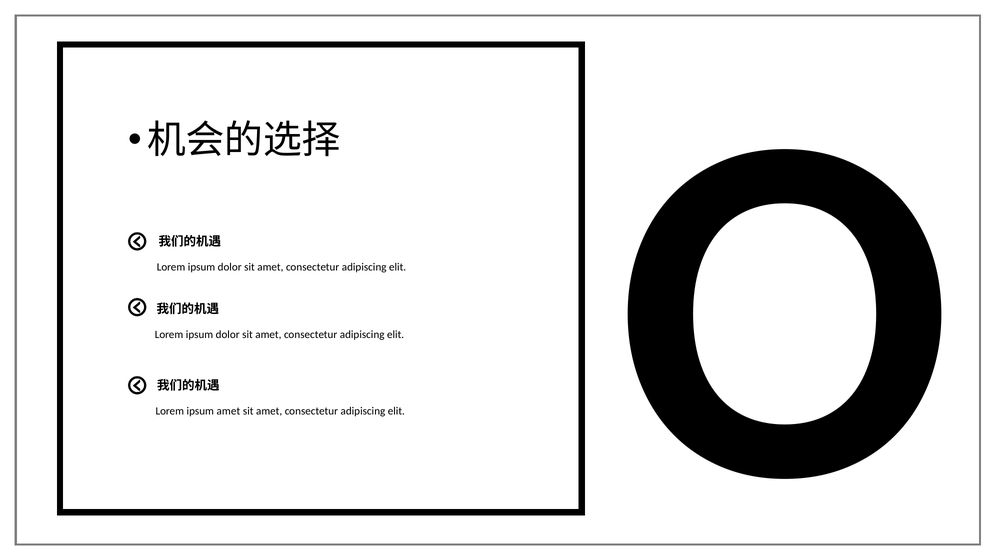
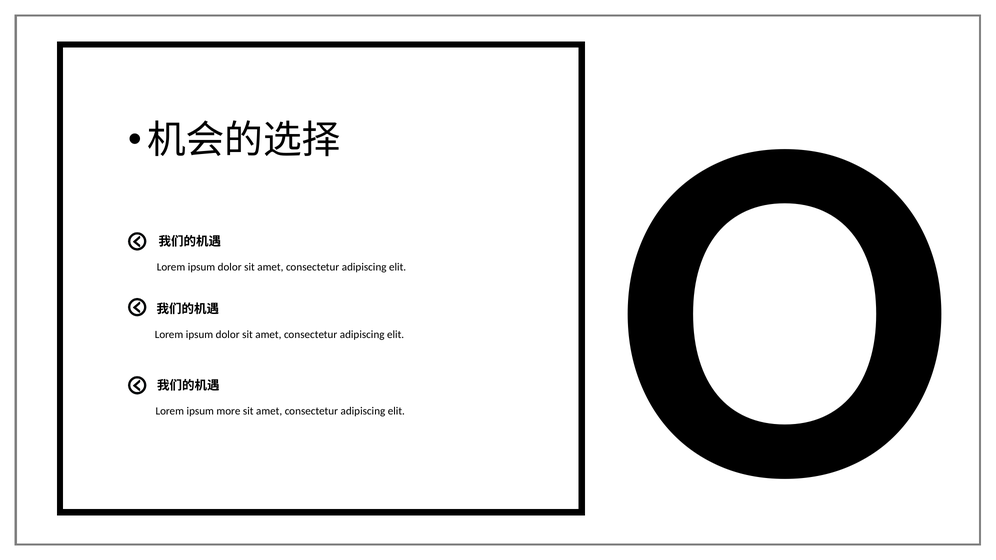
ipsum amet: amet -> more
